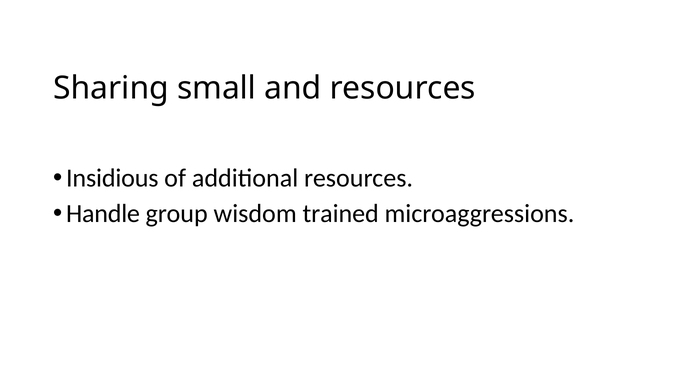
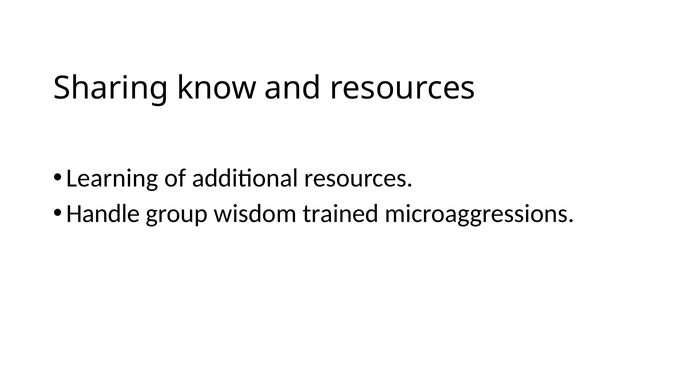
small: small -> know
Insidious: Insidious -> Learning
